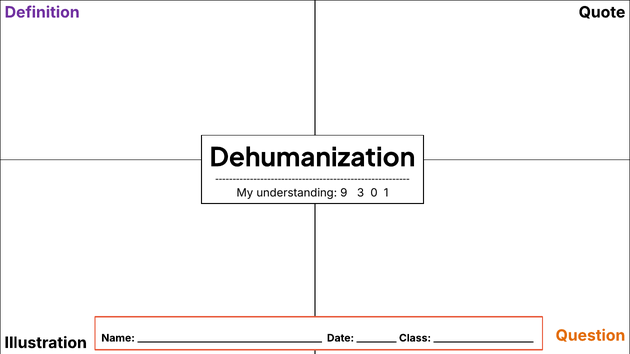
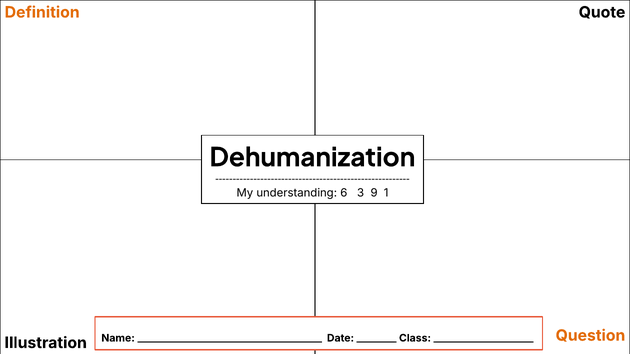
Definition colour: purple -> orange
9: 9 -> 6
0: 0 -> 9
